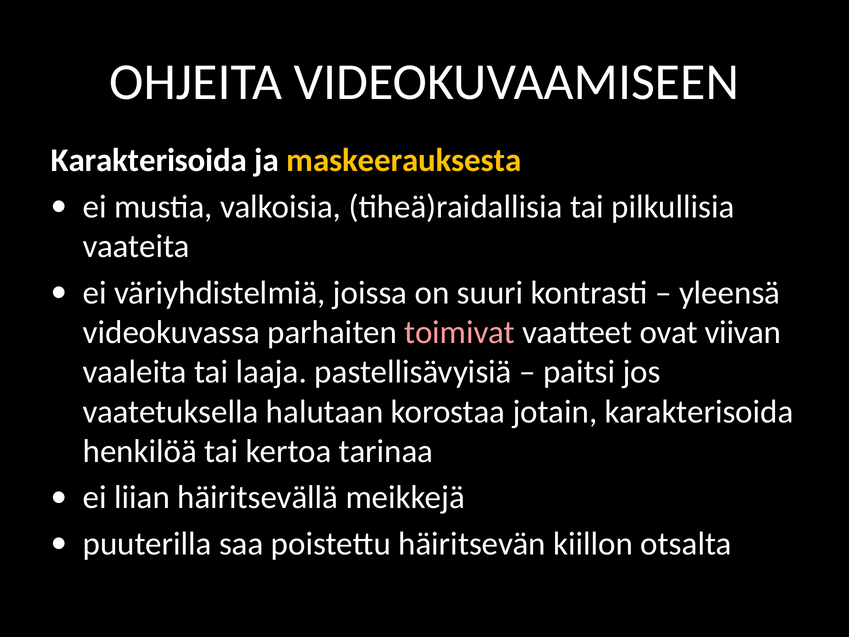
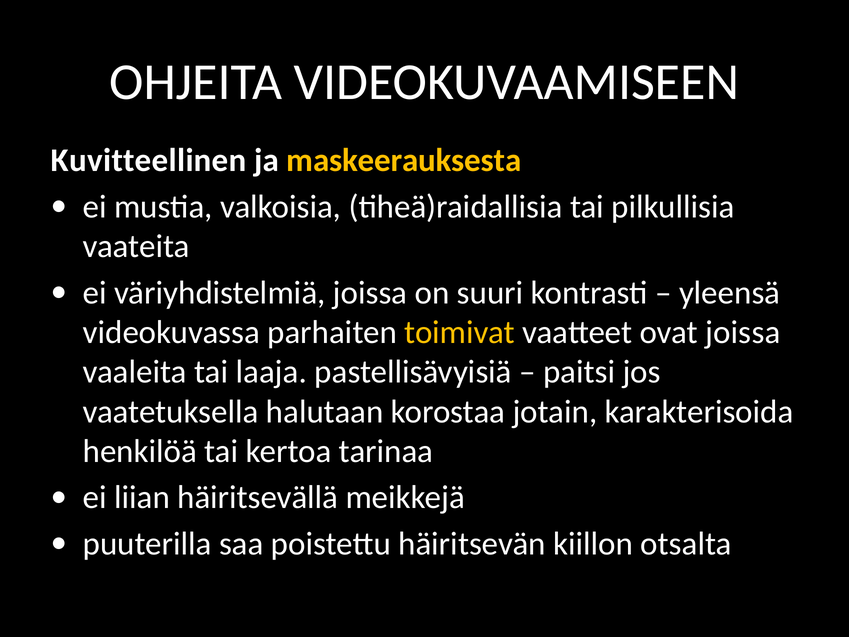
Karakterisoida at (149, 160): Karakterisoida -> Kuvitteellinen
toimivat colour: pink -> yellow
ovat viivan: viivan -> joissa
